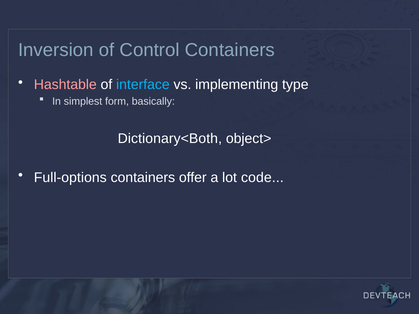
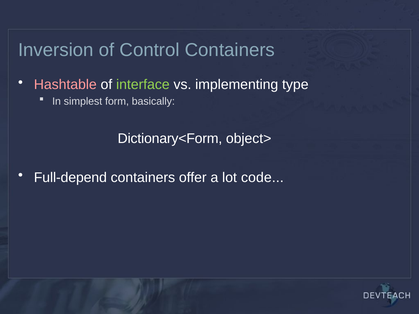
interface colour: light blue -> light green
Dictionary<Both: Dictionary<Both -> Dictionary<Form
Full-options: Full-options -> Full-depend
